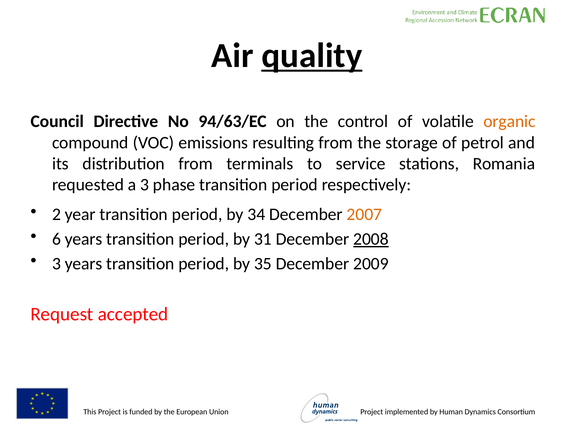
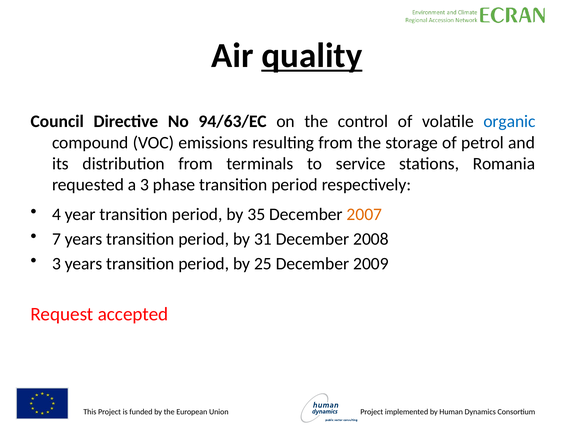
organic colour: orange -> blue
2: 2 -> 4
34: 34 -> 35
6: 6 -> 7
2008 underline: present -> none
35: 35 -> 25
